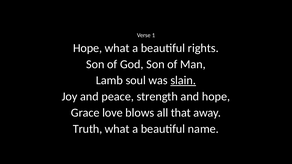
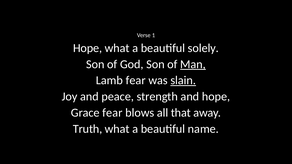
rights: rights -> solely
Man underline: none -> present
Lamb soul: soul -> fear
Grace love: love -> fear
